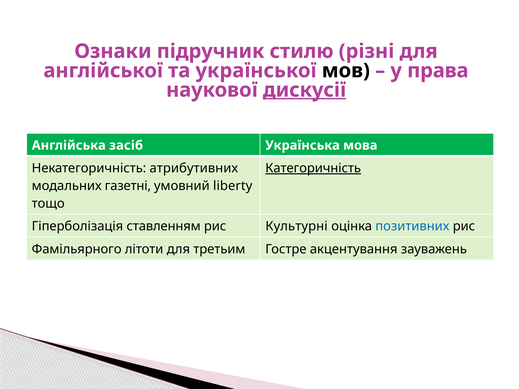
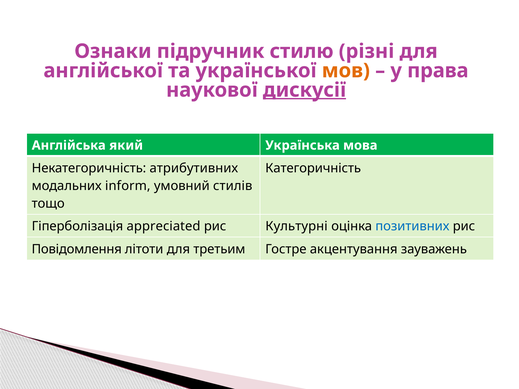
мов colour: black -> orange
засіб: засіб -> який
Категоричність underline: present -> none
газетні: газетні -> inform
liberty: liberty -> стилів
ставленням: ставленням -> appreciated
Фамільярного: Фамільярного -> Повідомлення
